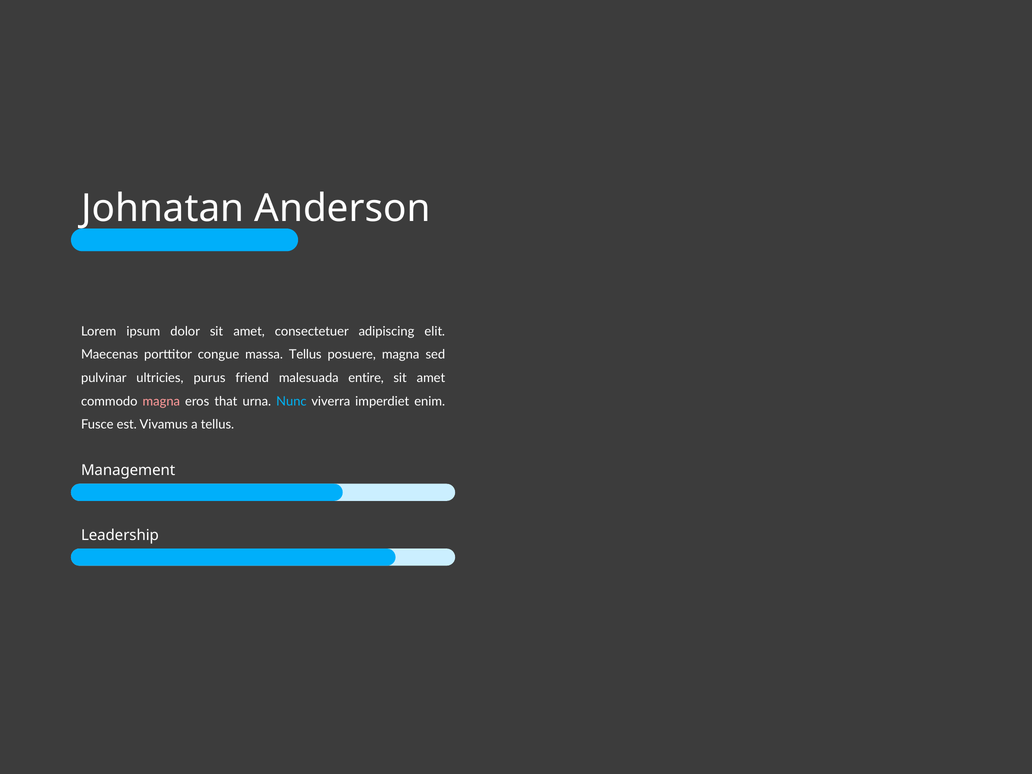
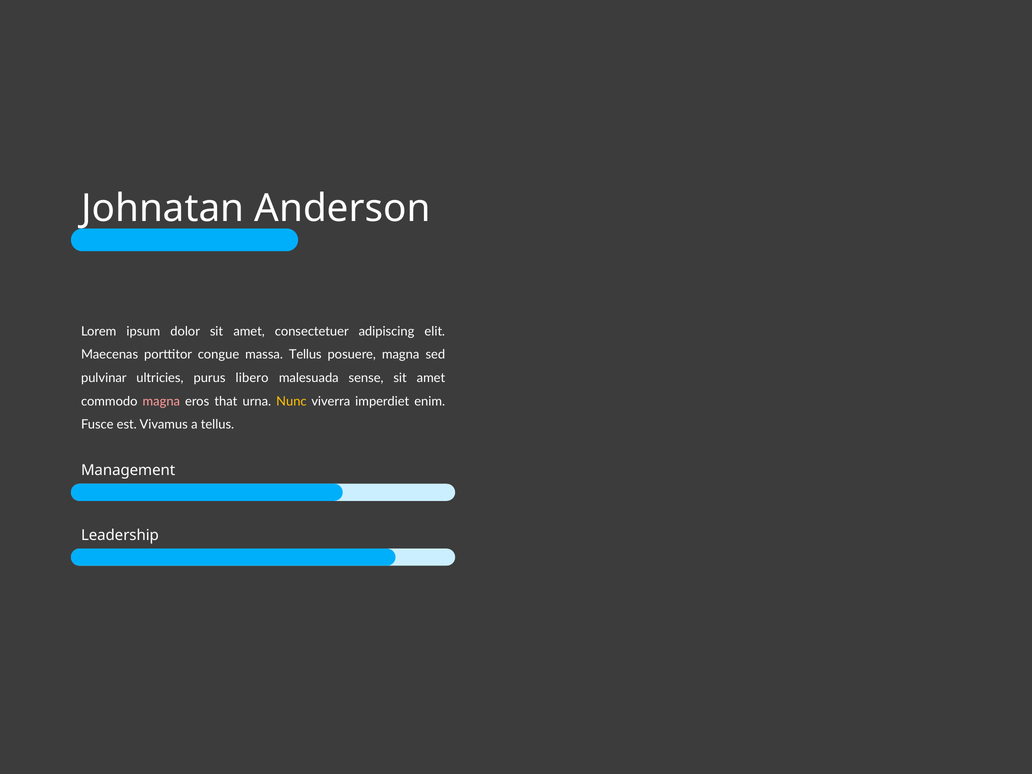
friend: friend -> libero
entire: entire -> sense
Nunc colour: light blue -> yellow
